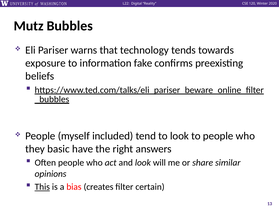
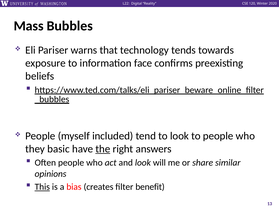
Mutz: Mutz -> Mass
fake: fake -> face
the underline: none -> present
certain: certain -> benefit
